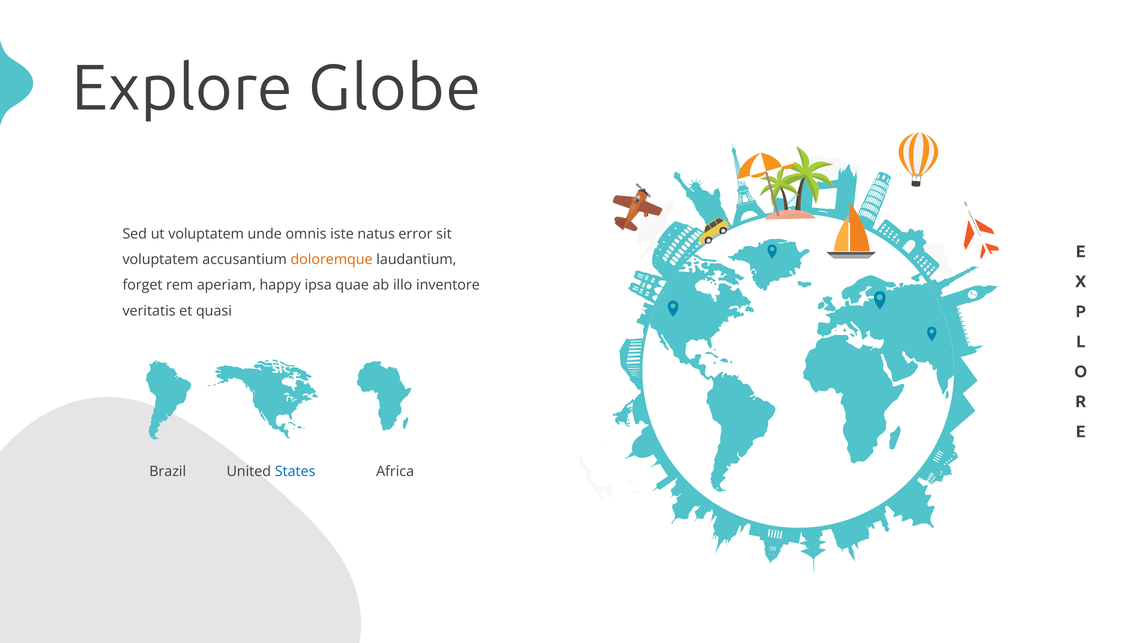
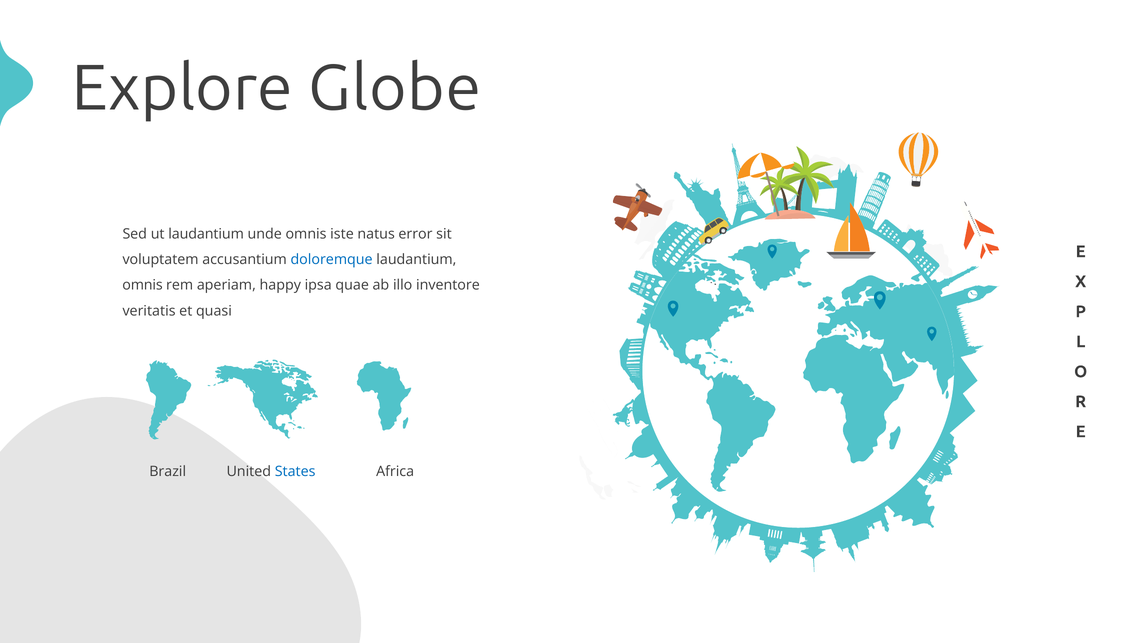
ut voluptatem: voluptatem -> laudantium
doloremque colour: orange -> blue
forget at (142, 285): forget -> omnis
